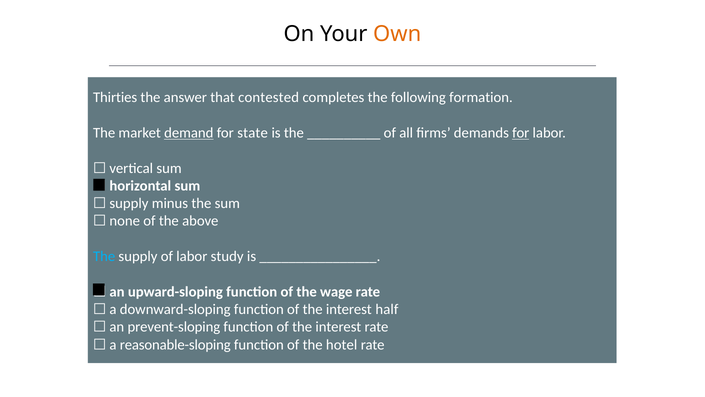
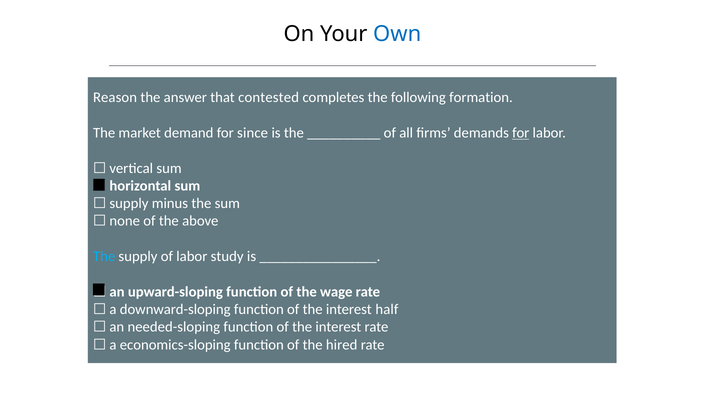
Own colour: orange -> blue
Thirties: Thirties -> Reason
demand underline: present -> none
state: state -> since
prevent-sloping: prevent-sloping -> needed-sloping
reasonable-sloping: reasonable-sloping -> economics-sloping
hotel: hotel -> hired
